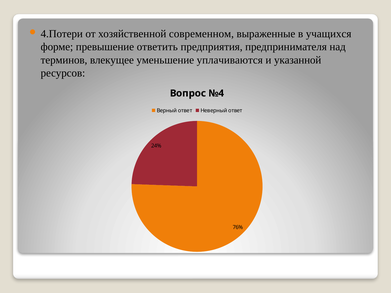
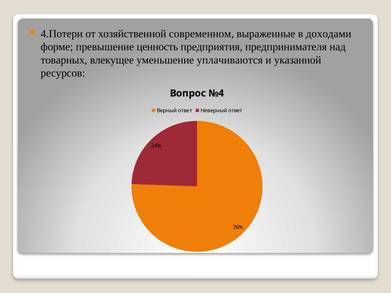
учащихся: учащихся -> доходами
ответить: ответить -> ценность
терминов: терминов -> товарных
